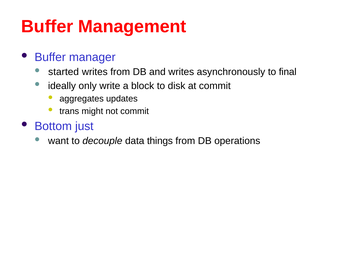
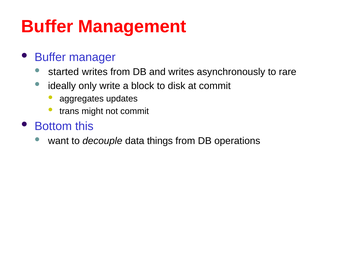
final: final -> rare
just: just -> this
